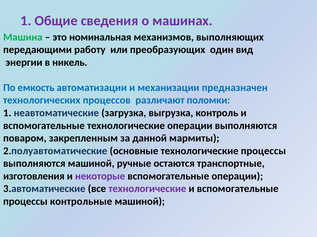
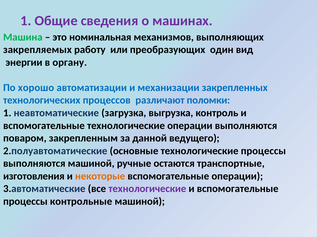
передающими: передающими -> закрепляемых
никель: никель -> органу
емкость: емкость -> хорошо
предназначен: предназначен -> закрепленных
мармиты: мармиты -> ведущего
некоторые colour: purple -> orange
